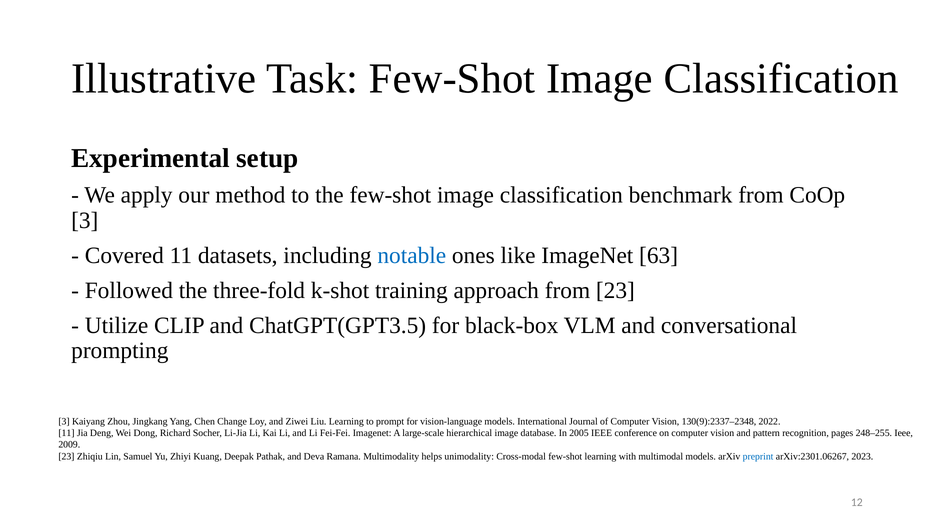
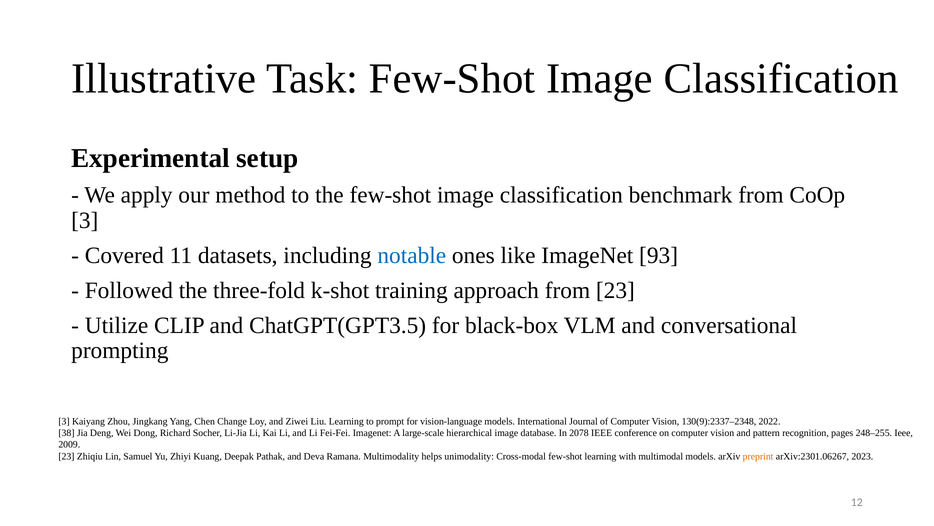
63: 63 -> 93
11 at (66, 433): 11 -> 38
2005: 2005 -> 2078
preprint colour: blue -> orange
